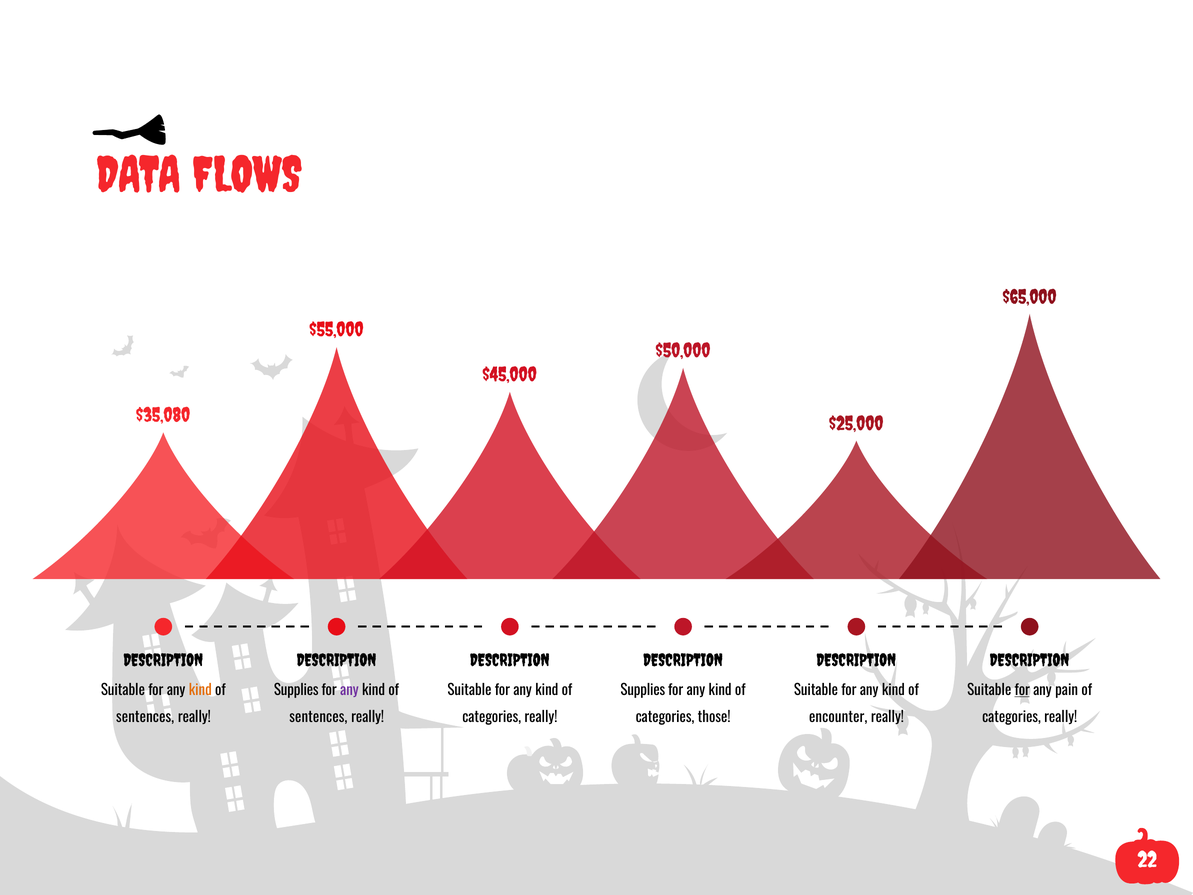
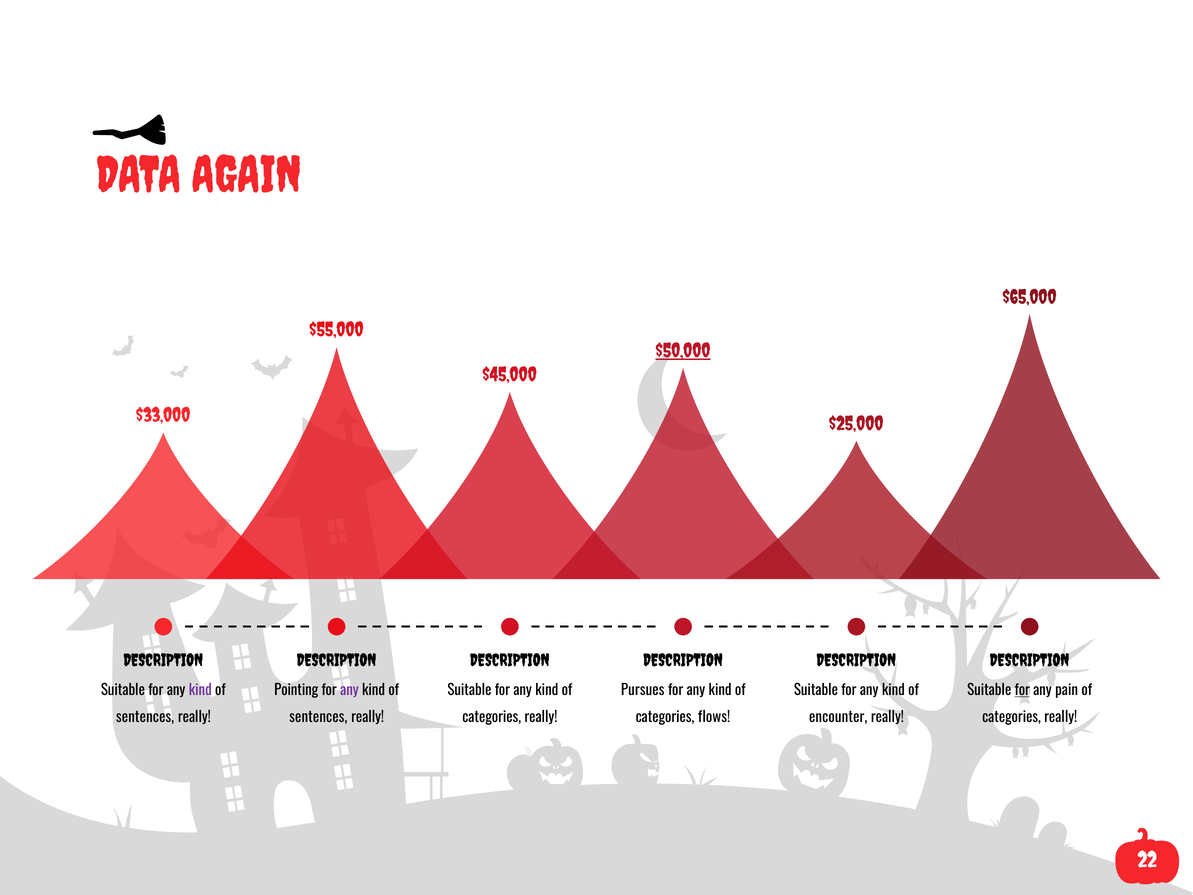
FLOWS: FLOWS -> AGAIN
$50,000 underline: none -> present
$35,080: $35,080 -> $33,000
kind at (200, 690) colour: orange -> purple
Supplies at (296, 690): Supplies -> Pointing
Supplies at (643, 690): Supplies -> Pursues
those: those -> flows
